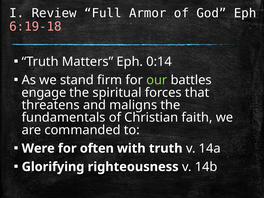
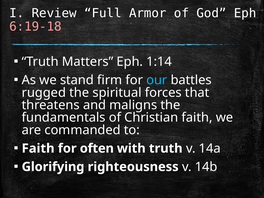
0:14: 0:14 -> 1:14
our colour: light green -> light blue
engage: engage -> rugged
Were at (38, 148): Were -> Faith
